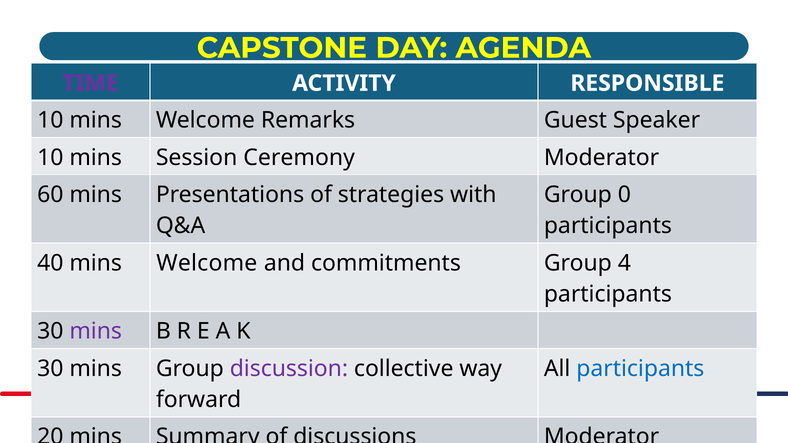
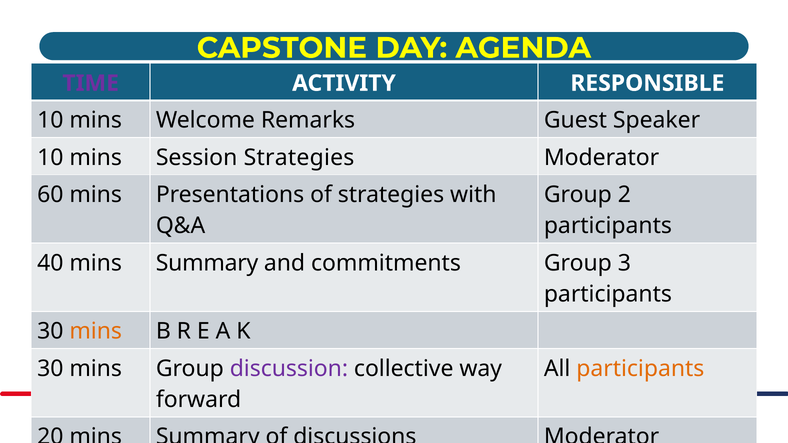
Session Ceremony: Ceremony -> Strategies
0: 0 -> 2
40 mins Welcome: Welcome -> Summary
4: 4 -> 3
mins at (96, 331) colour: purple -> orange
participants at (640, 369) colour: blue -> orange
